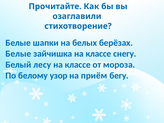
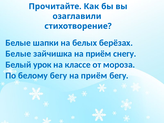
зайчишка на классе: классе -> приём
лесу: лесу -> урок
белому узор: узор -> бегу
